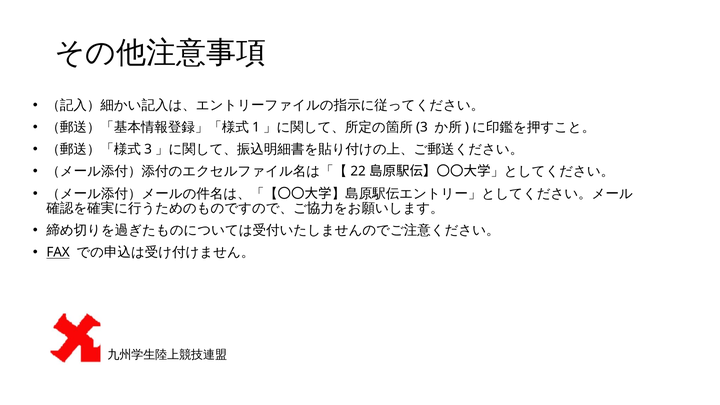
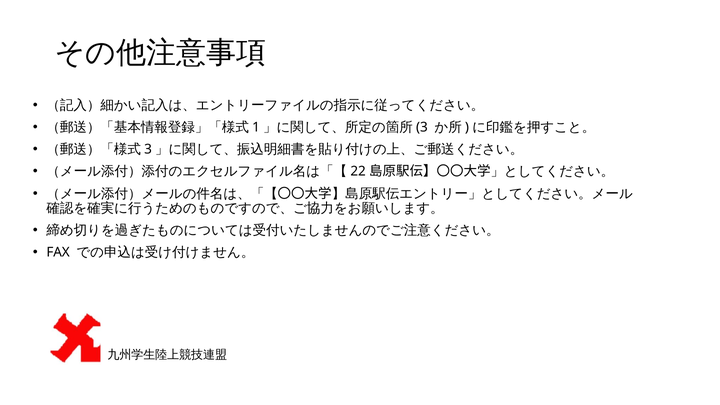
FAX underline: present -> none
